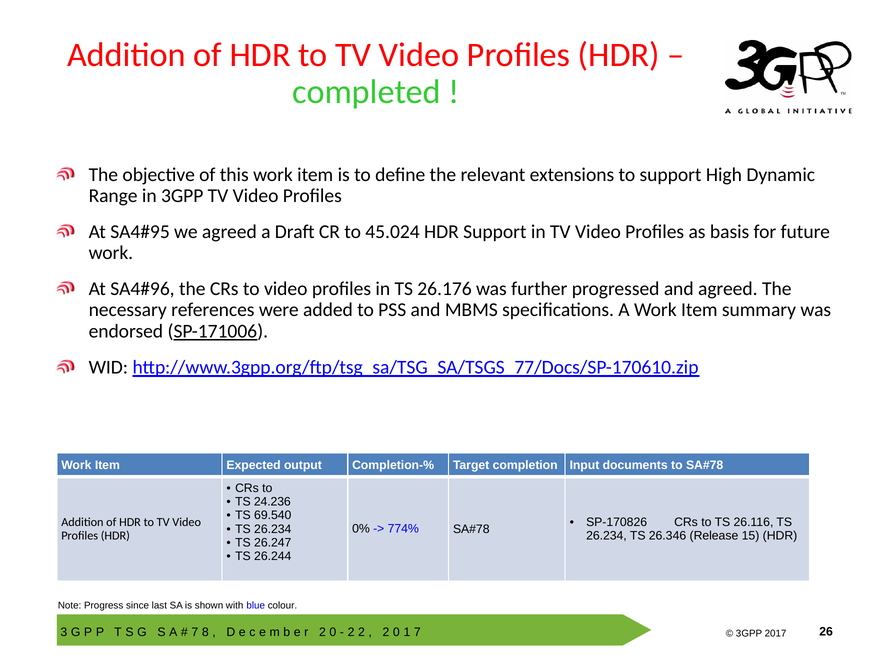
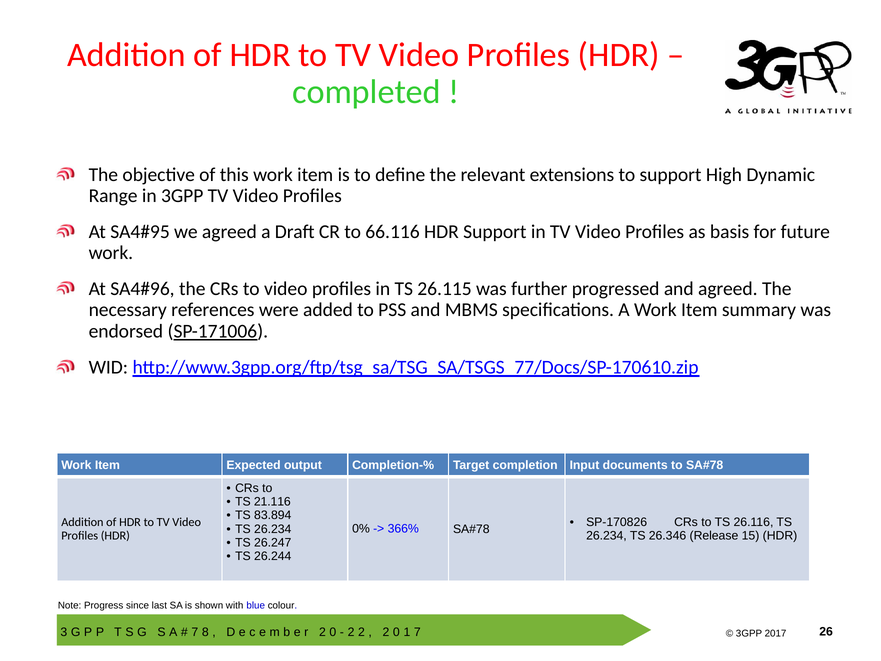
45.024: 45.024 -> 66.116
26.176: 26.176 -> 26.115
24.236: 24.236 -> 21.116
69.540: 69.540 -> 83.894
774%: 774% -> 366%
